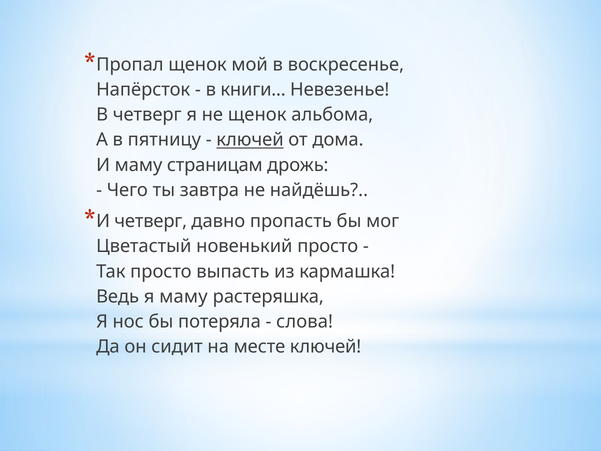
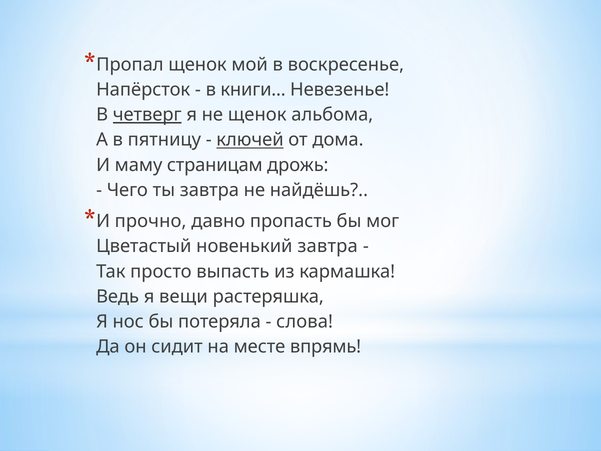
четверг at (147, 115) underline: none -> present
И четверг: четверг -> прочно
новенький просто: просто -> завтра
я маму: маму -> вещи
месте ключей: ключей -> впрямь
